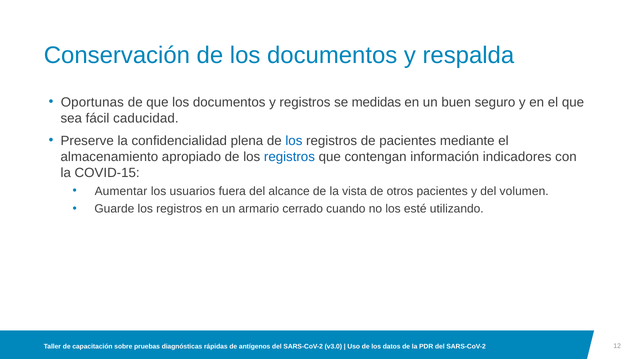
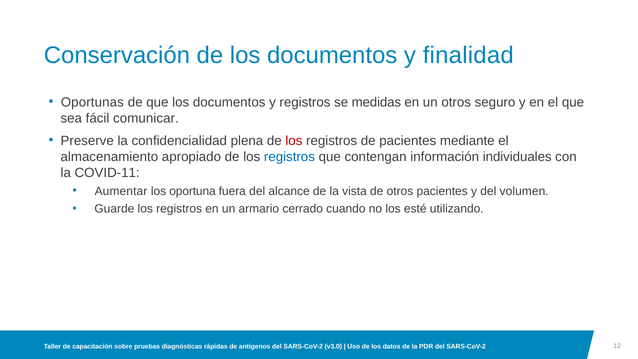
respalda: respalda -> finalidad
un buen: buen -> otros
caducidad: caducidad -> comunicar
los at (294, 141) colour: blue -> red
indicadores: indicadores -> individuales
COVID-15: COVID-15 -> COVID-11
usuarios: usuarios -> oportuna
